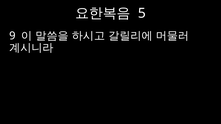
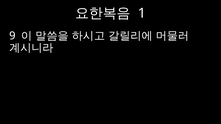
5: 5 -> 1
